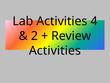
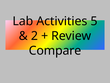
4: 4 -> 5
Activities at (55, 50): Activities -> Compare
